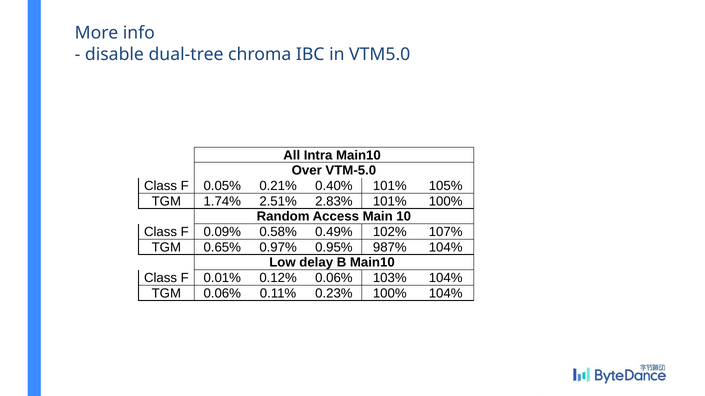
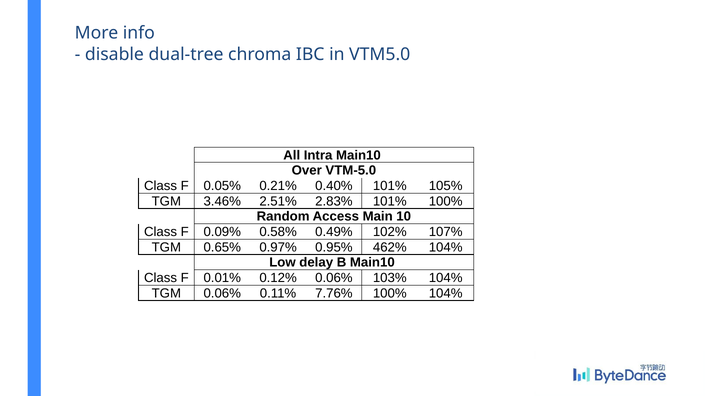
1.74%: 1.74% -> 3.46%
987%: 987% -> 462%
0.23%: 0.23% -> 7.76%
